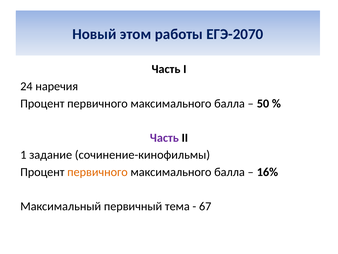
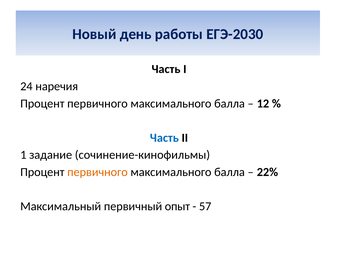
этом: этом -> день
ЕГЭ-2070: ЕГЭ-2070 -> ЕГЭ-2030
50: 50 -> 12
Часть at (164, 137) colour: purple -> blue
16%: 16% -> 22%
тема: тема -> опыт
67: 67 -> 57
